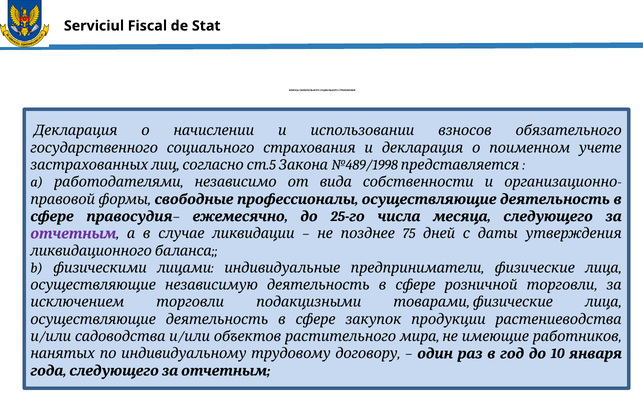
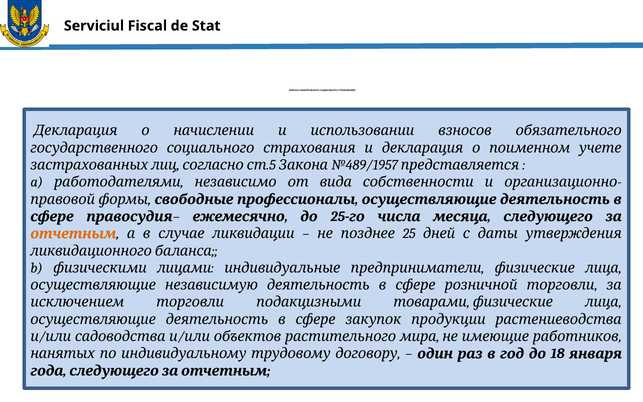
№489/1998: №489/1998 -> №489/1957
отчетным colour: purple -> orange
75: 75 -> 25
10: 10 -> 18
